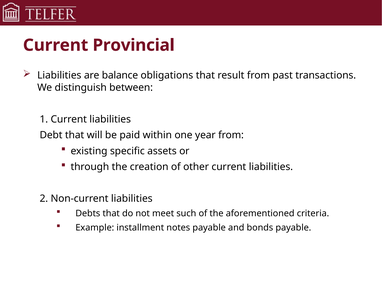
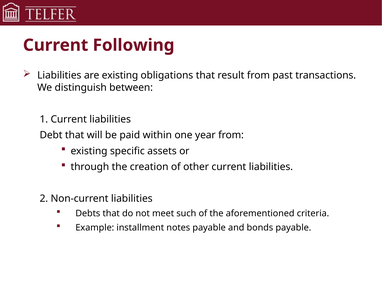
Provincial: Provincial -> Following
are balance: balance -> existing
